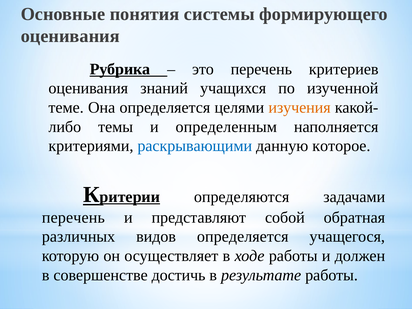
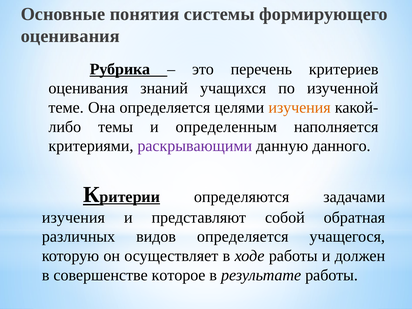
раскрывающими colour: blue -> purple
которое: которое -> данного
перечень at (73, 217): перечень -> изучения
достичь: достичь -> которое
